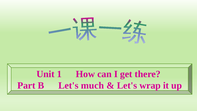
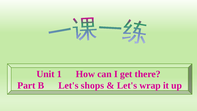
much: much -> shops
